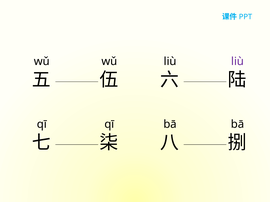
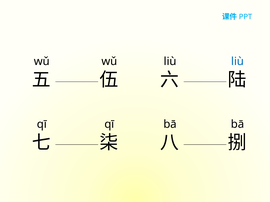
liù at (238, 62) colour: purple -> blue
